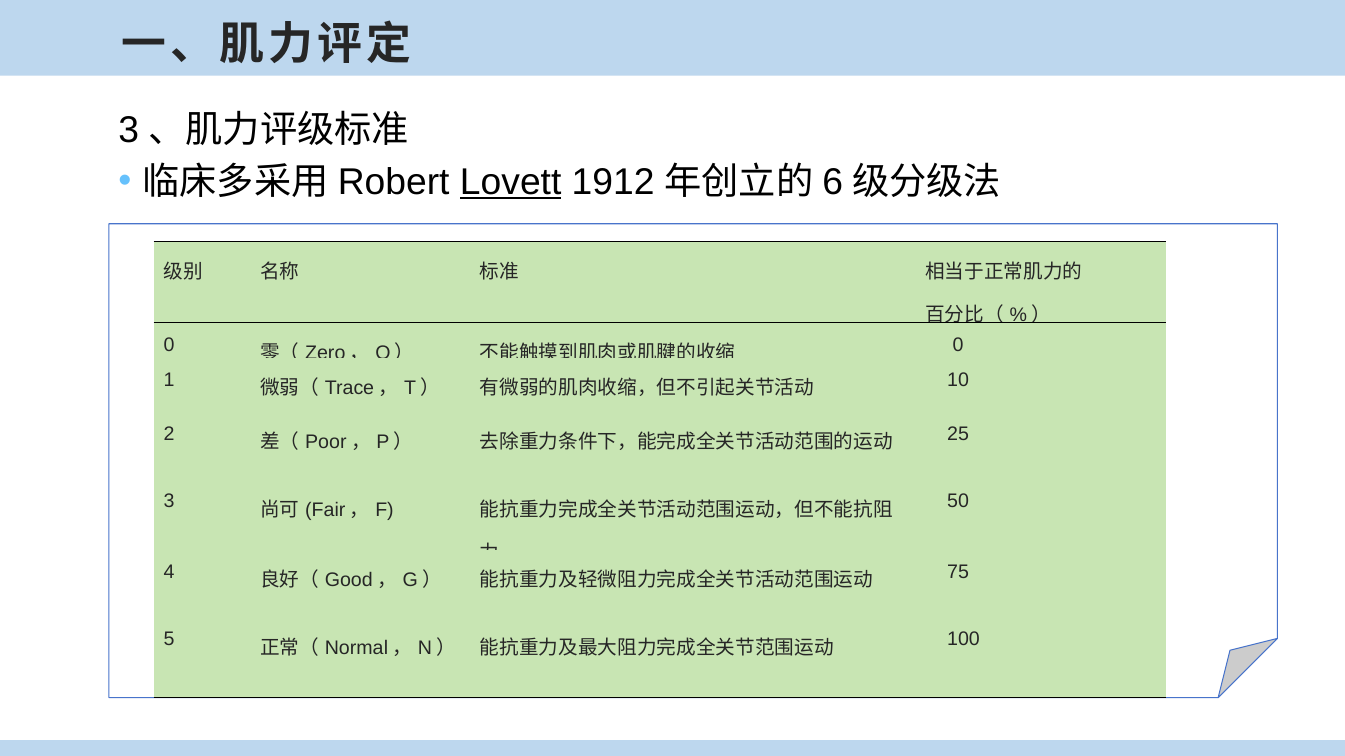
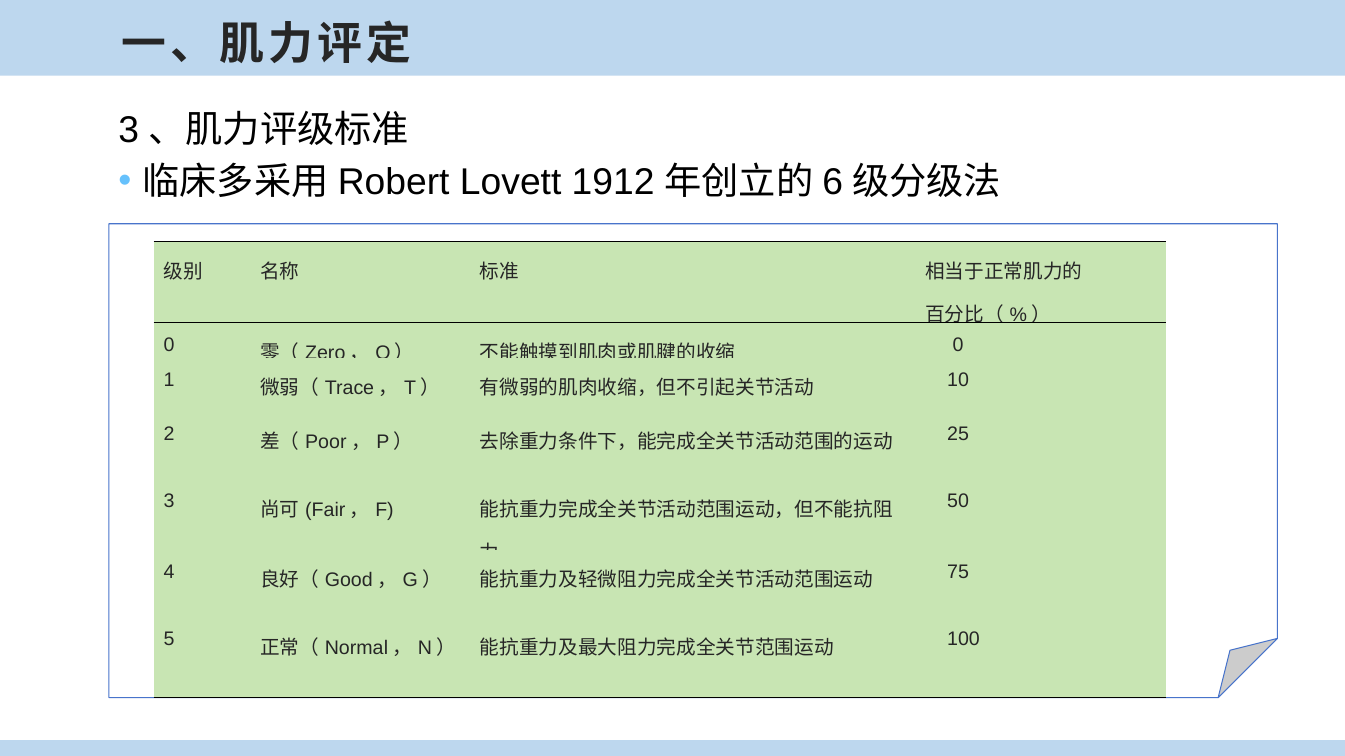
Lovett underline: present -> none
